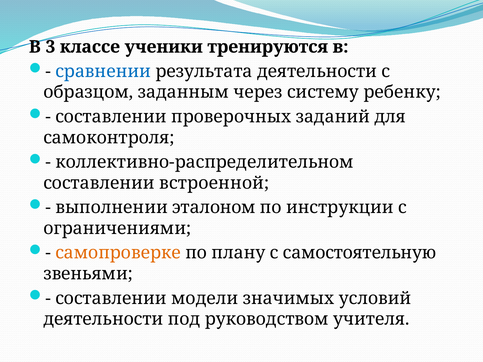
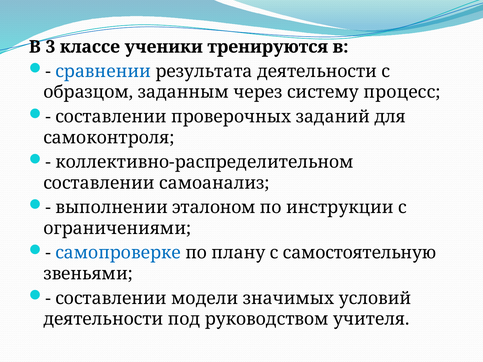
ребенку: ребенку -> процесс
встроенной: встроенной -> самоанализ
самопроверке colour: orange -> blue
